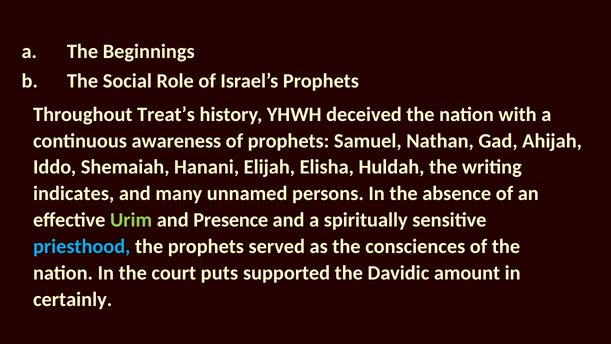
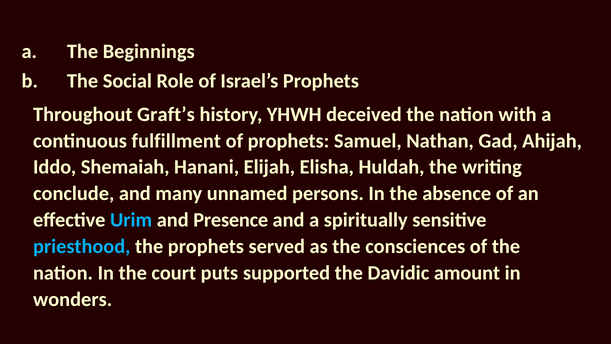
Treat’s: Treat’s -> Graft’s
awareness: awareness -> fulfillment
indicates: indicates -> conclude
Urim colour: light green -> light blue
certainly: certainly -> wonders
